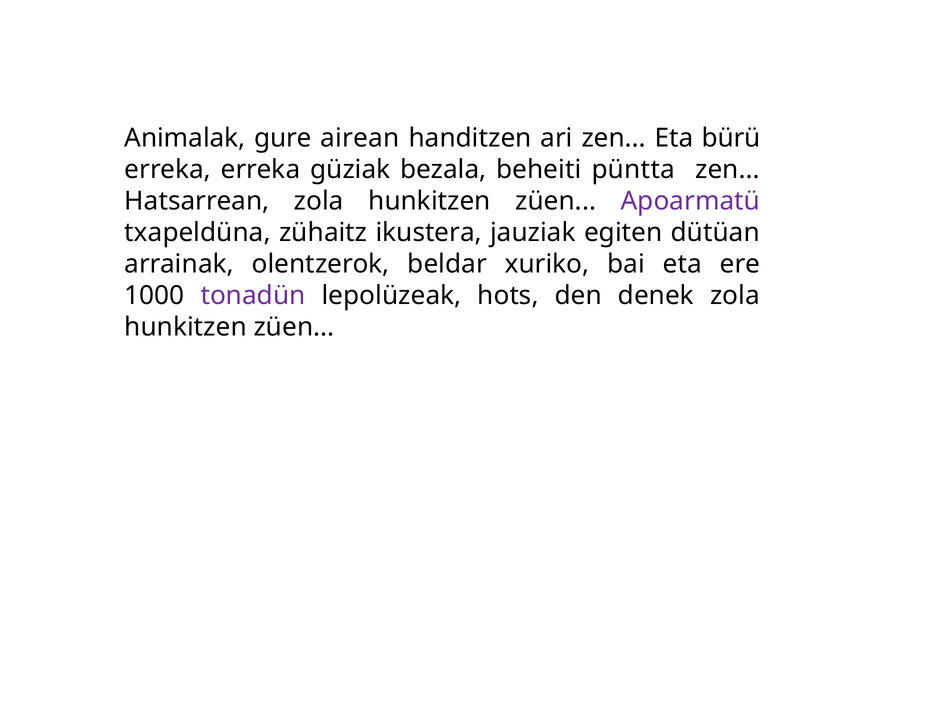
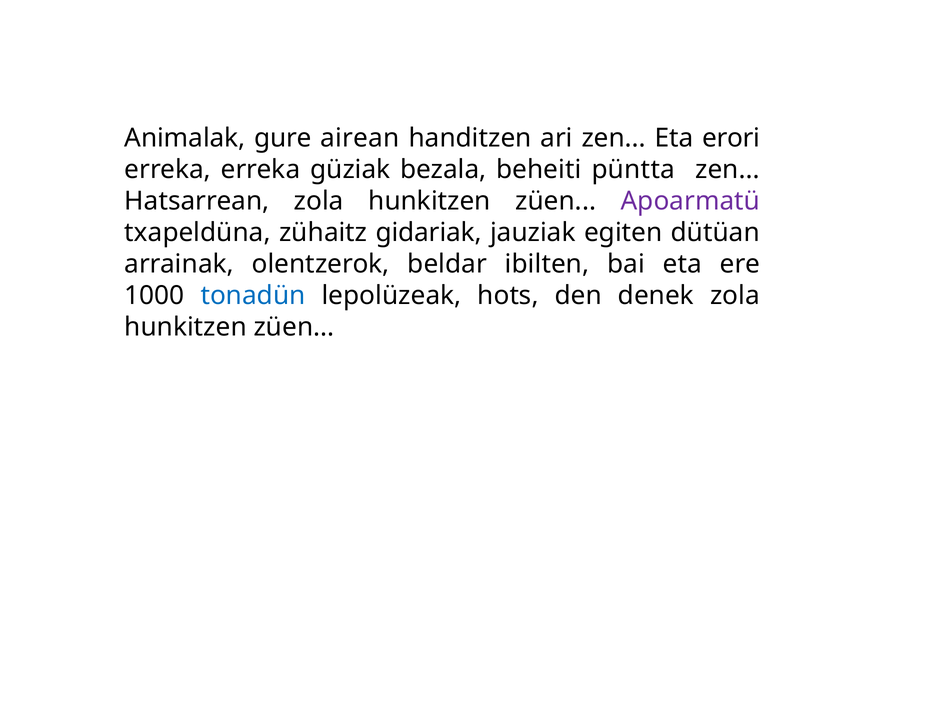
bürü: bürü -> erori
ikustera: ikustera -> gidariak
xuriko: xuriko -> ibilten
tonadün colour: purple -> blue
